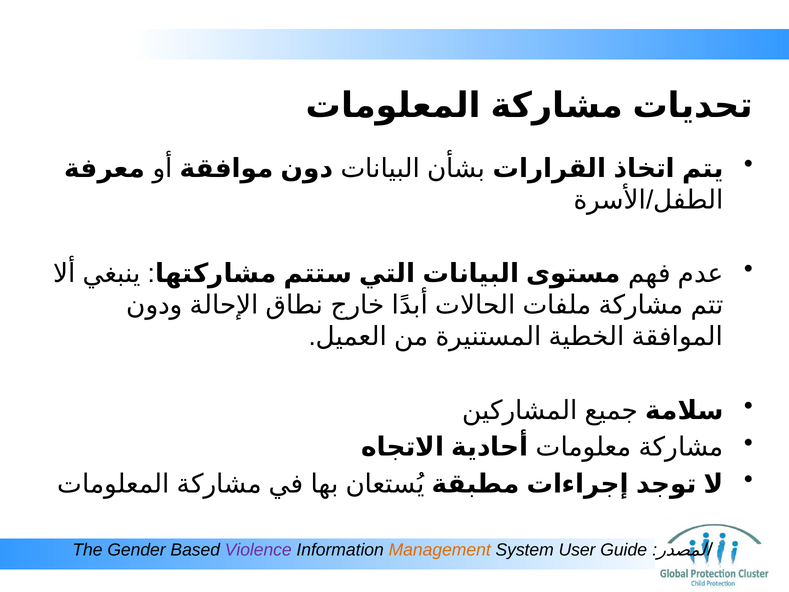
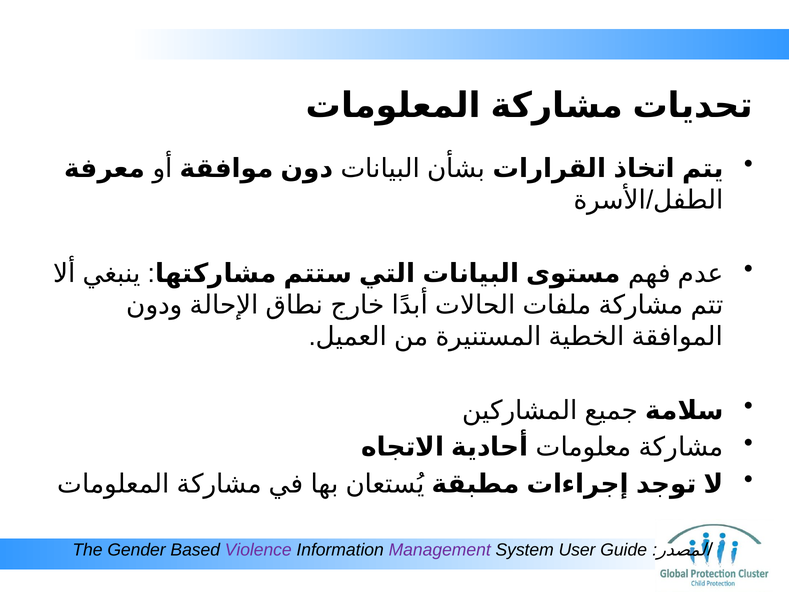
Management colour: orange -> purple
